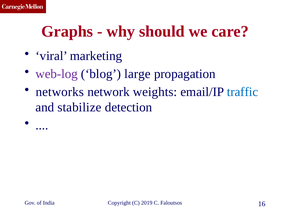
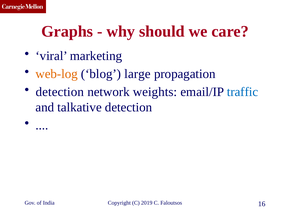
web-log colour: purple -> orange
networks at (60, 92): networks -> detection
stabilize: stabilize -> talkative
